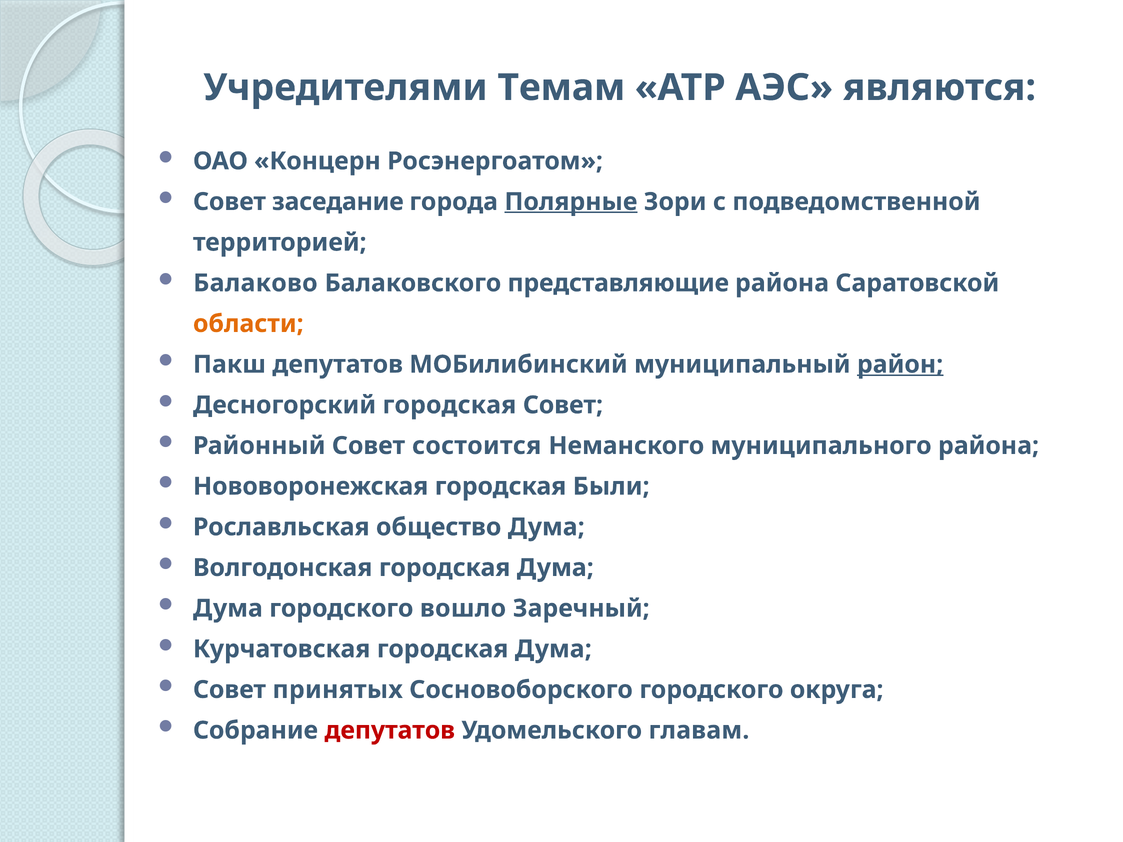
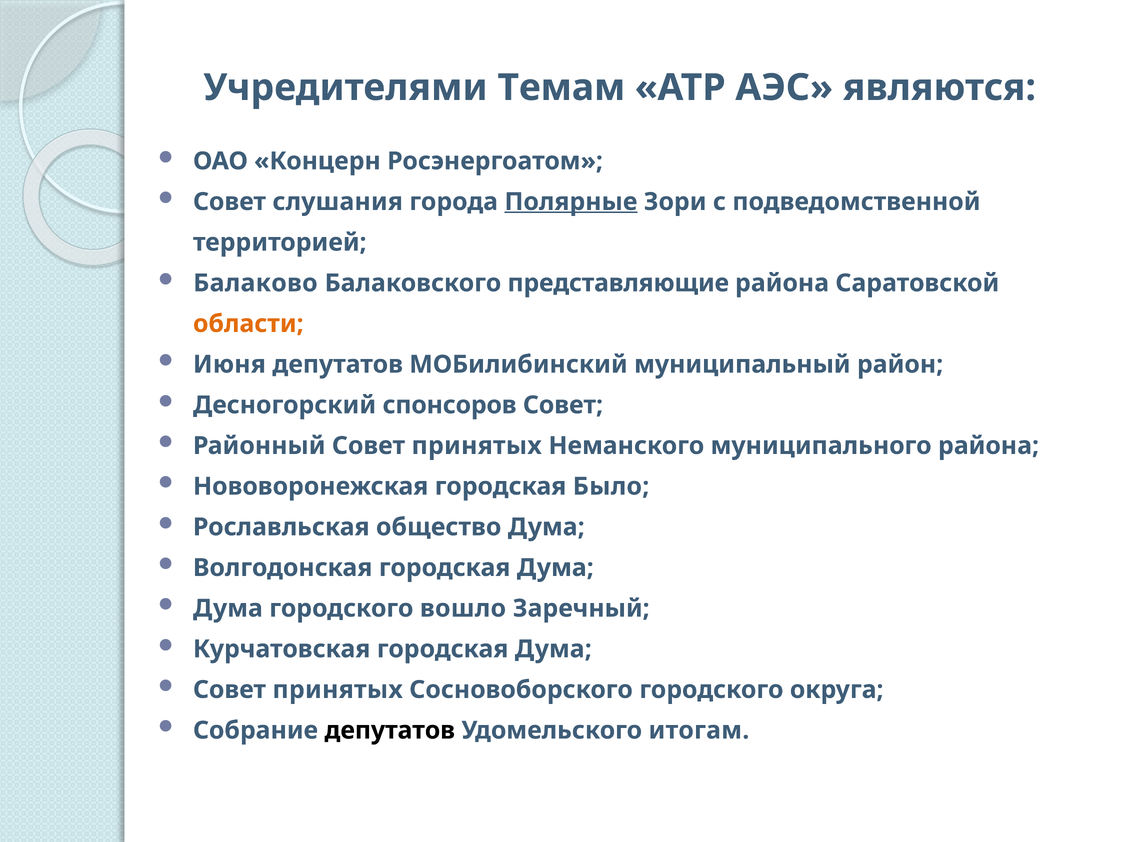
заседание: заседание -> слушания
Пакш: Пакш -> Июня
район underline: present -> none
Десногорский городская: городская -> спонсоров
Районный Совет состоится: состоится -> принятых
Были: Были -> Было
депутатов at (390, 731) colour: red -> black
главам: главам -> итогам
